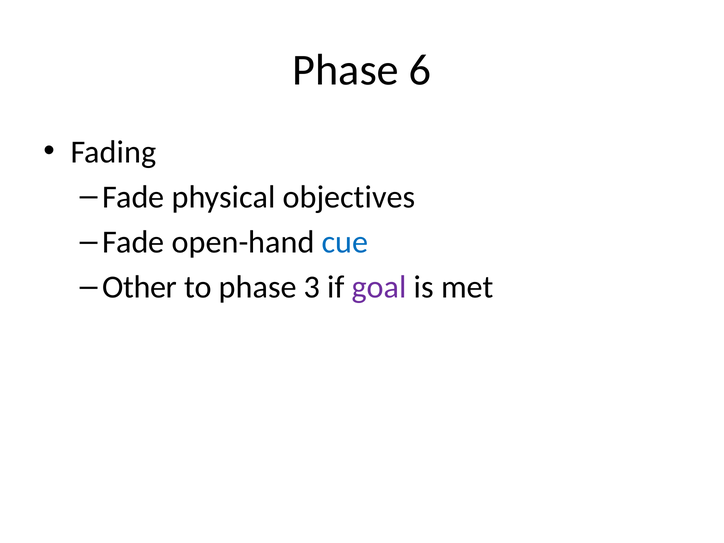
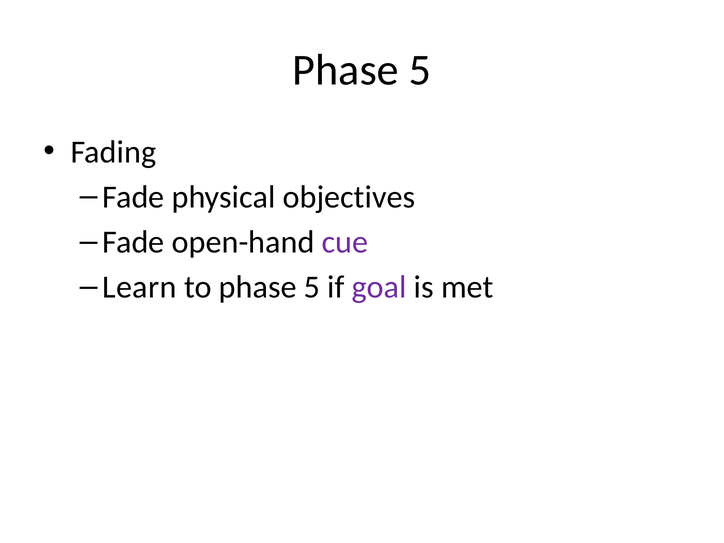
6 at (420, 70): 6 -> 5
cue colour: blue -> purple
Other: Other -> Learn
to phase 3: 3 -> 5
